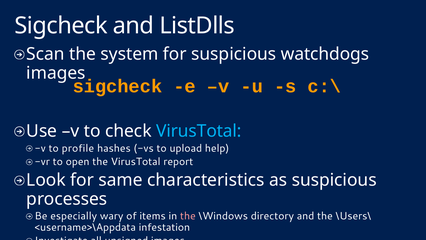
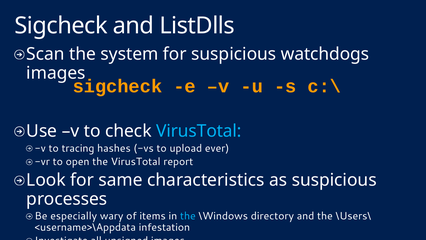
profile: profile -> tracing
help: help -> ever
the at (188, 216) colour: pink -> light blue
